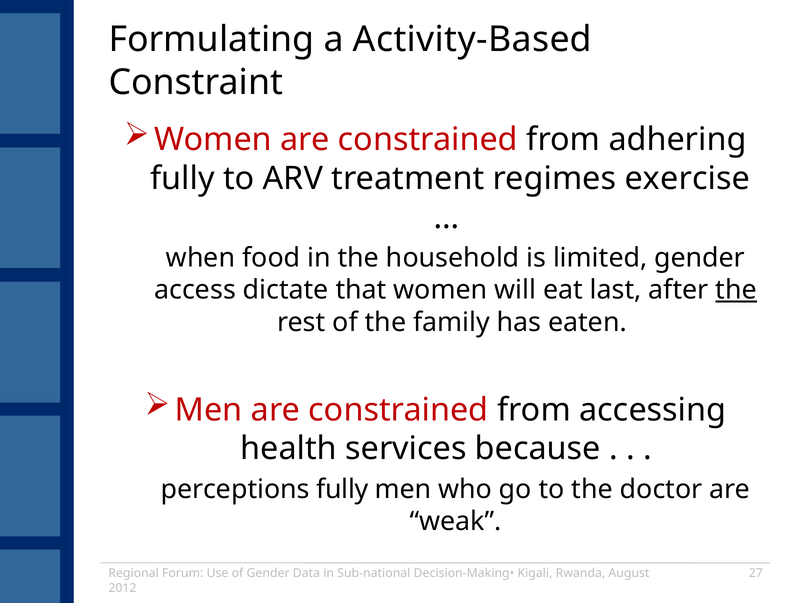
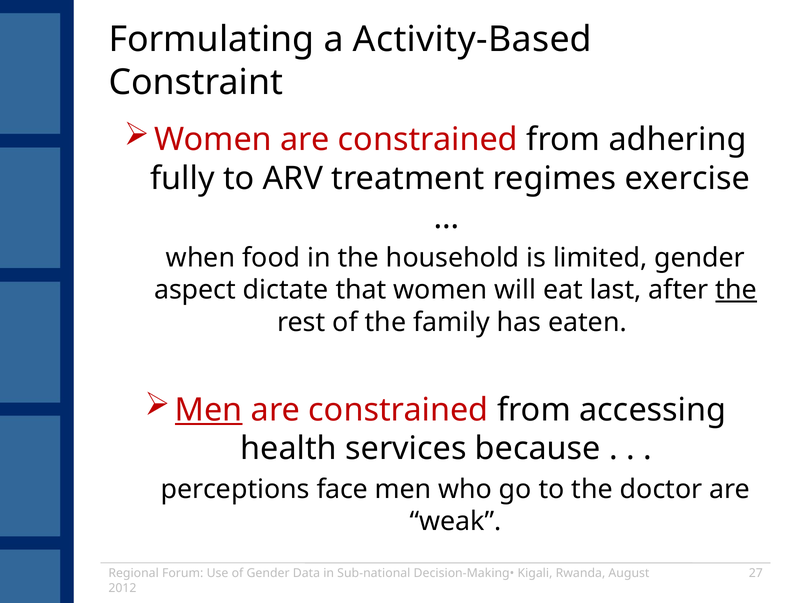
access: access -> aspect
Men at (209, 410) underline: none -> present
perceptions fully: fully -> face
